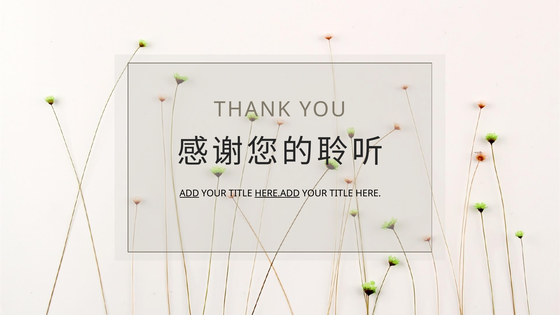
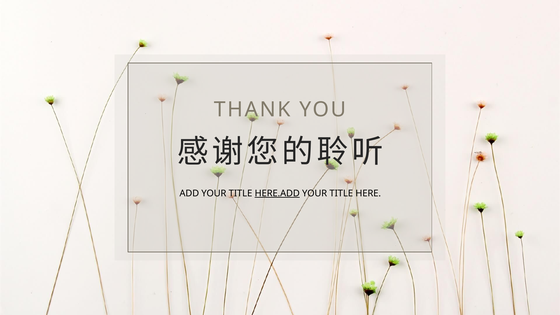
ADD underline: present -> none
